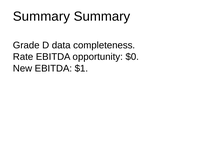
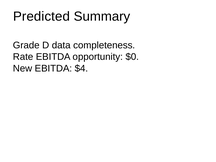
Summary at (41, 16): Summary -> Predicted
$1: $1 -> $4
